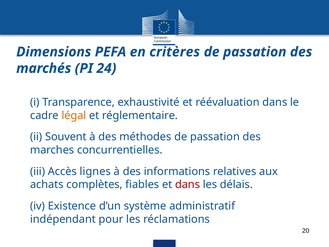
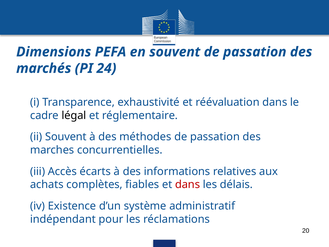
en critères: critères -> souvent
légal colour: orange -> black
lignes: lignes -> écarts
